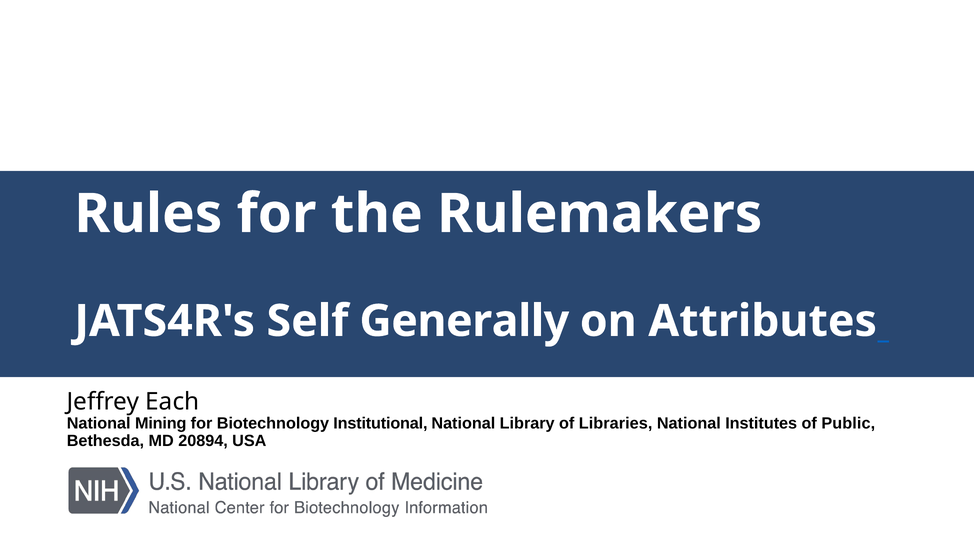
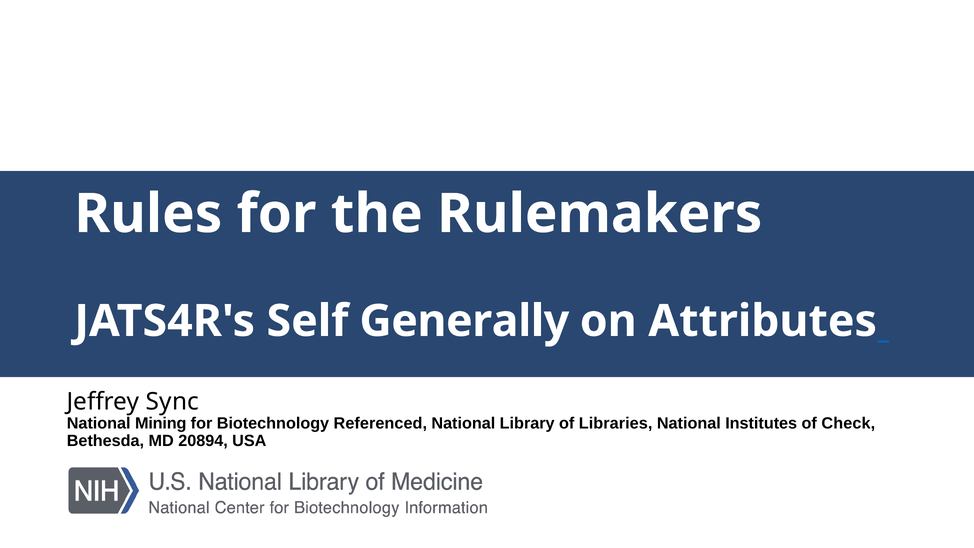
Each: Each -> Sync
Institutional: Institutional -> Referenced
Public: Public -> Check
